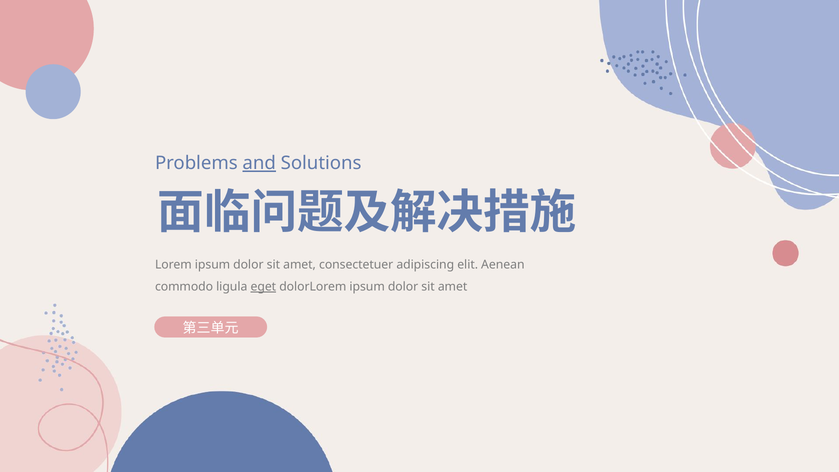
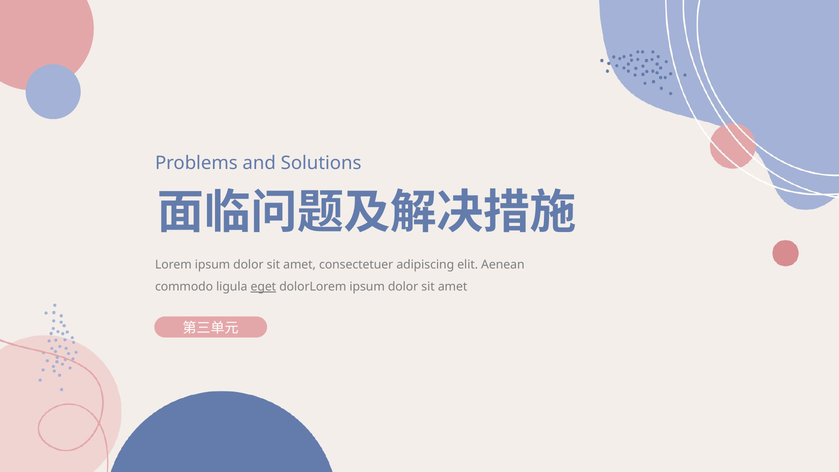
and underline: present -> none
